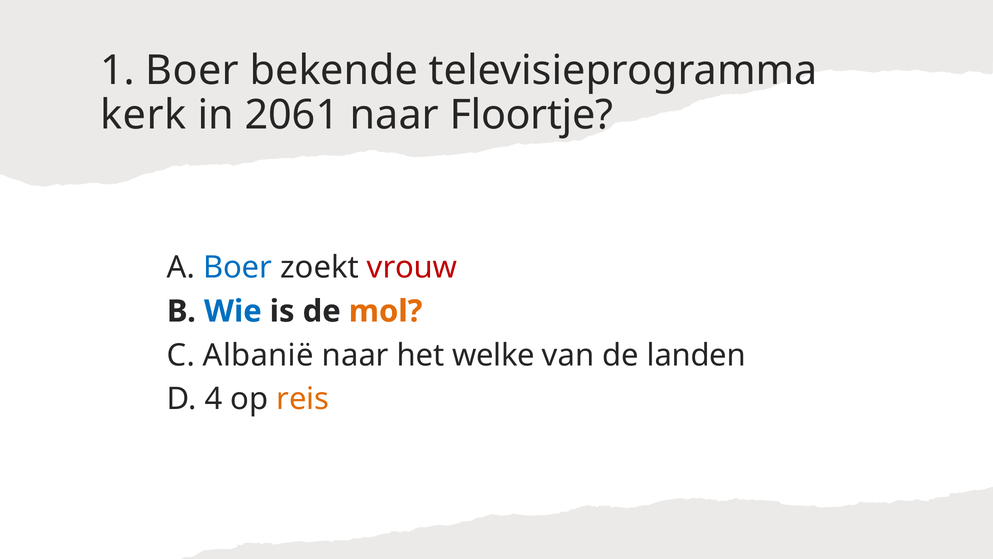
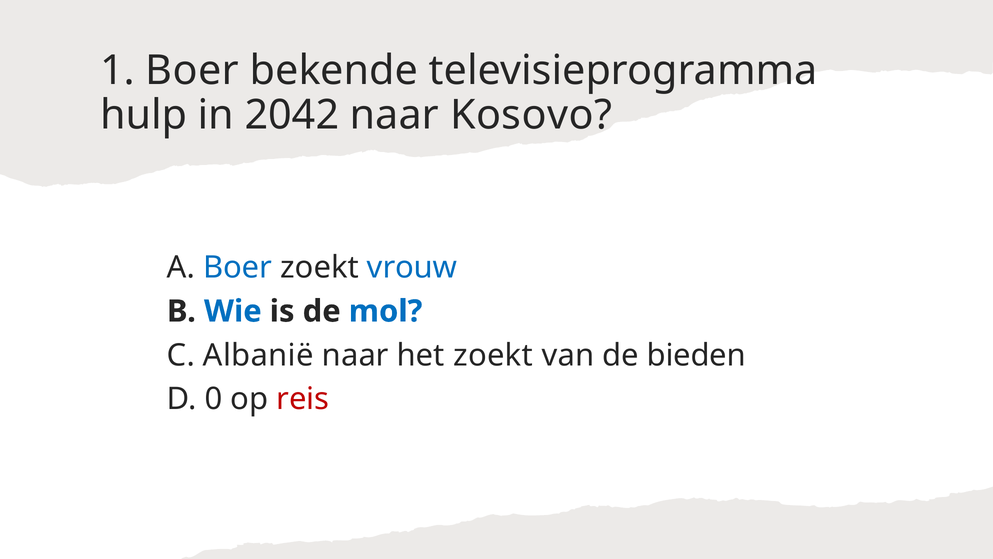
kerk: kerk -> hulp
2061: 2061 -> 2042
Floortje: Floortje -> Kosovo
vrouw colour: red -> blue
mol colour: orange -> blue
het welke: welke -> zoekt
landen: landen -> bieden
4: 4 -> 0
reis colour: orange -> red
